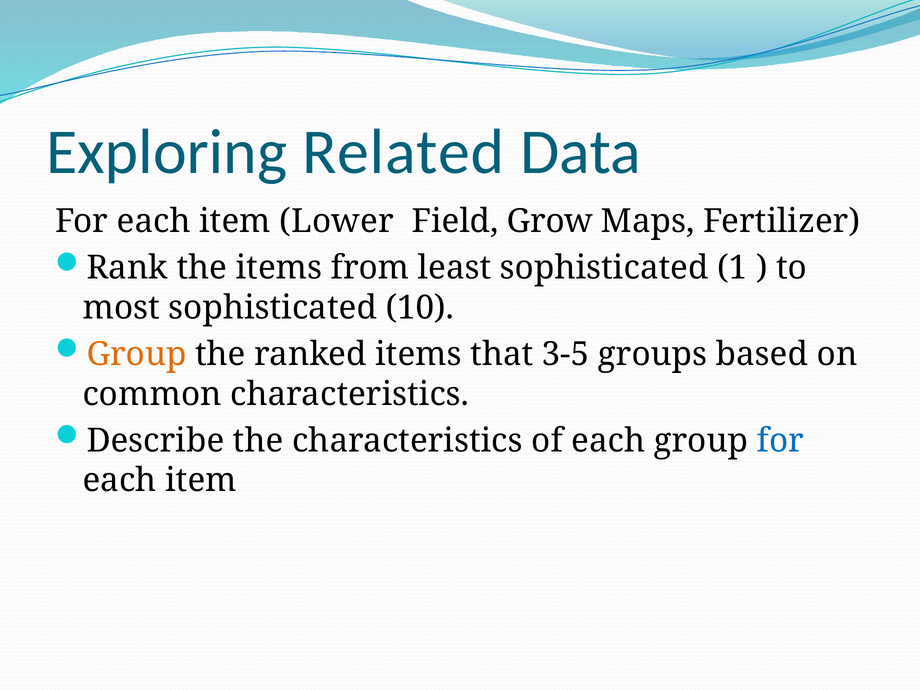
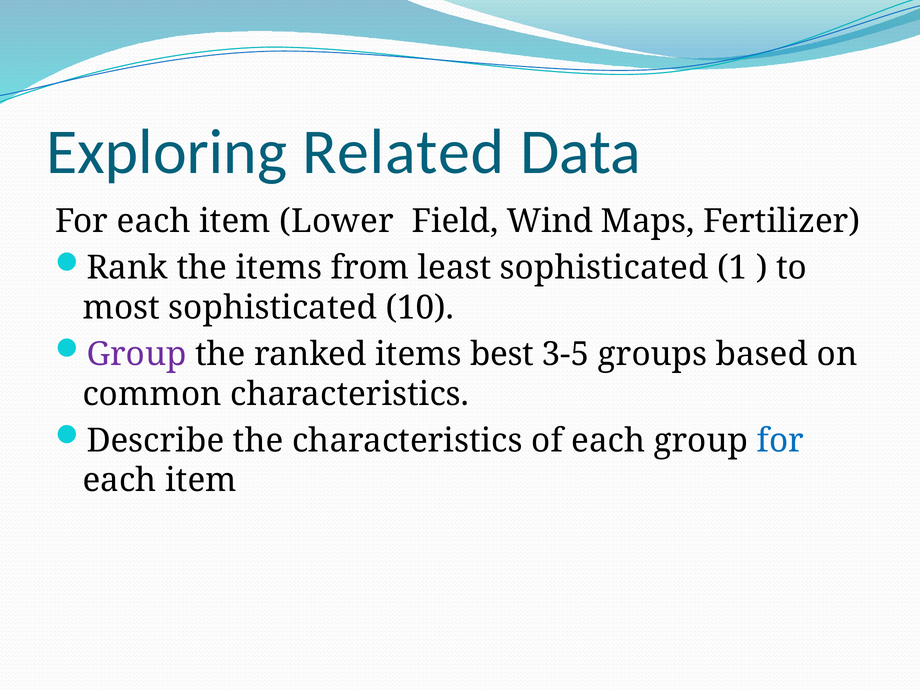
Grow: Grow -> Wind
Group at (137, 354) colour: orange -> purple
that: that -> best
